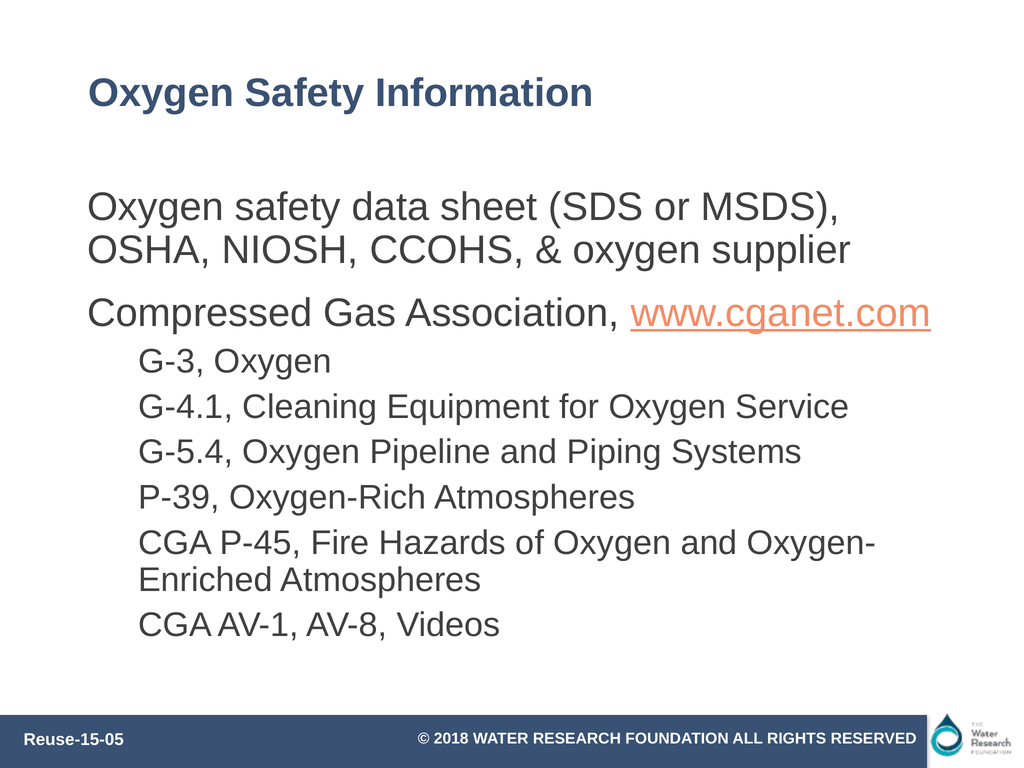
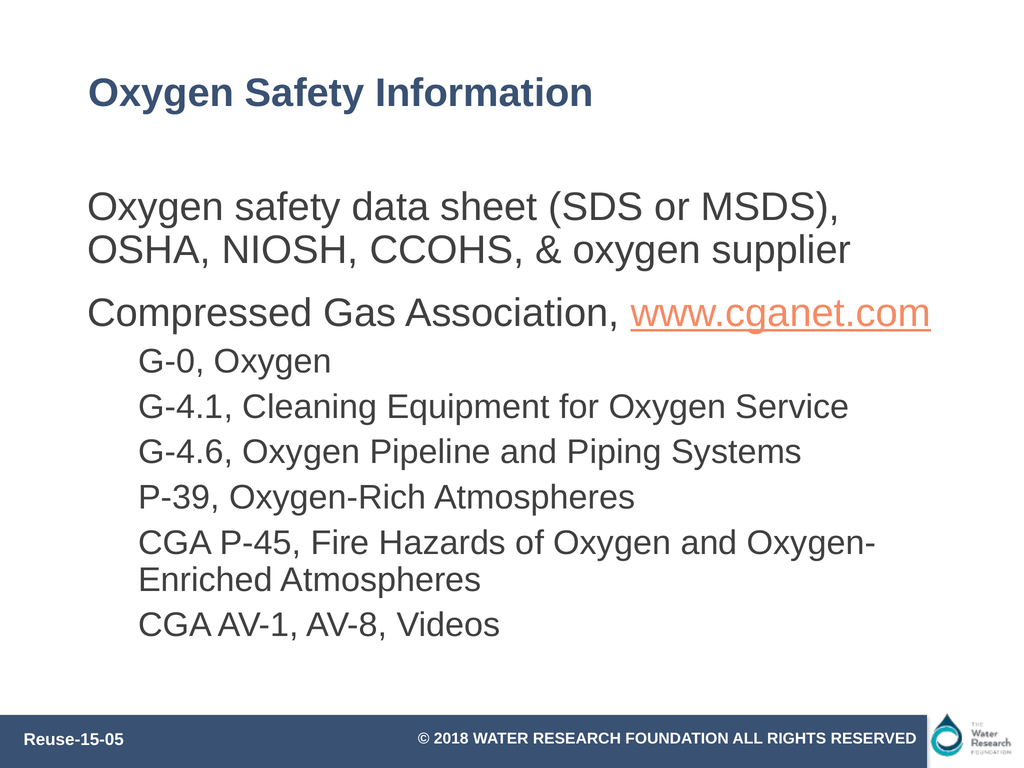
G-3: G-3 -> G-0
G-5.4: G-5.4 -> G-4.6
